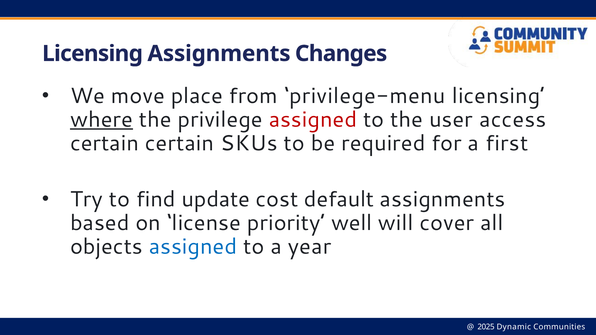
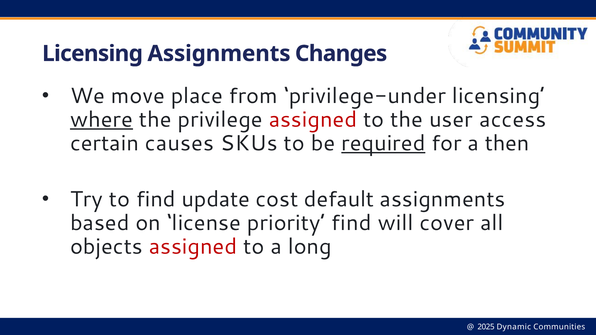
privilege-menu: privilege-menu -> privilege-under
certain certain: certain -> causes
required underline: none -> present
first: first -> then
priority well: well -> find
assigned at (193, 247) colour: blue -> red
year: year -> long
